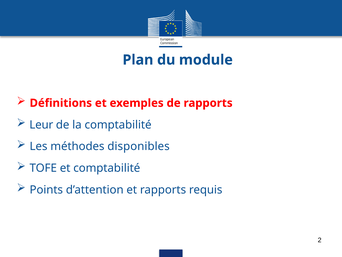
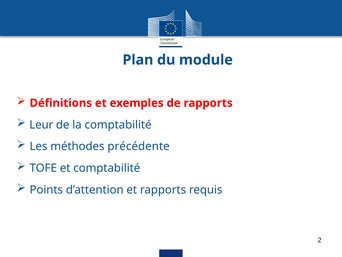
disponibles: disponibles -> précédente
